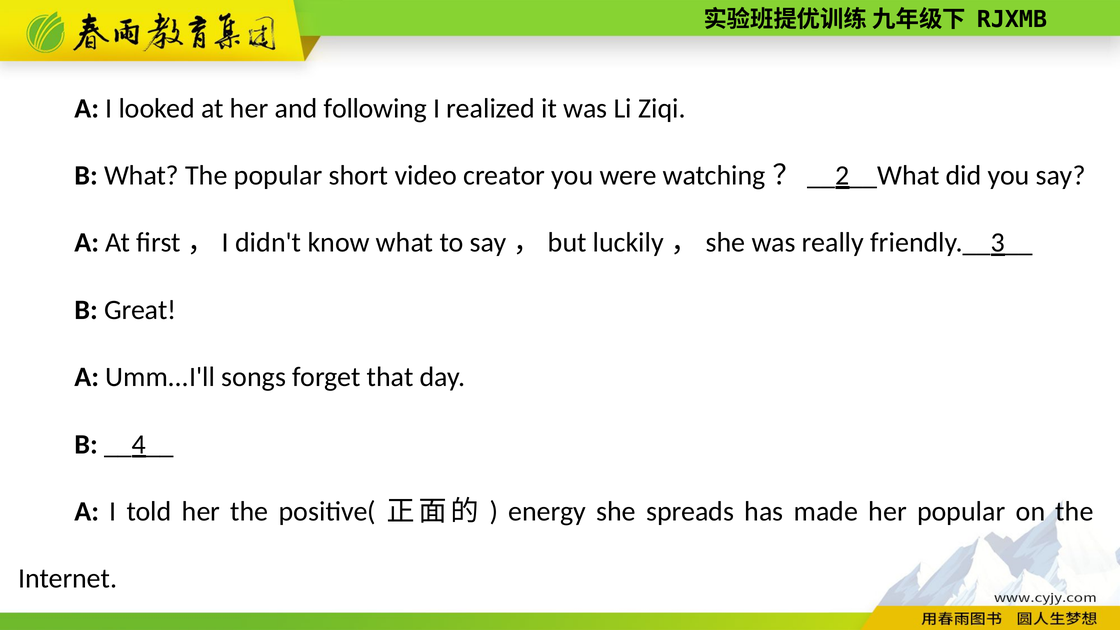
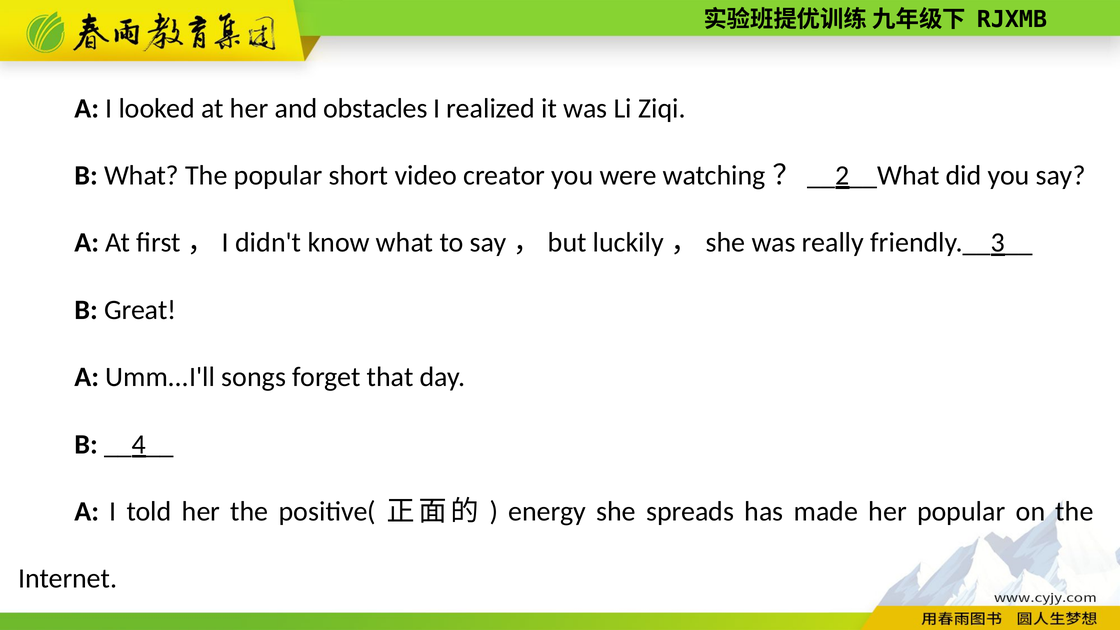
following: following -> obstacles
